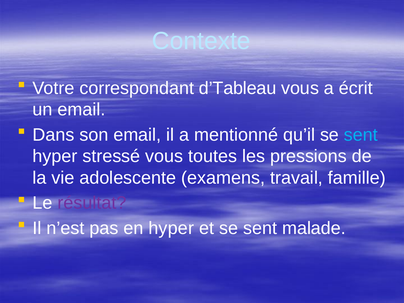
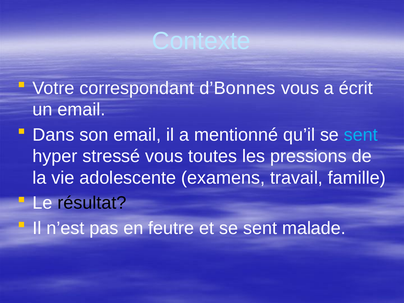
d’Tableau: d’Tableau -> d’Bonnes
résultat colour: purple -> black
en hyper: hyper -> feutre
